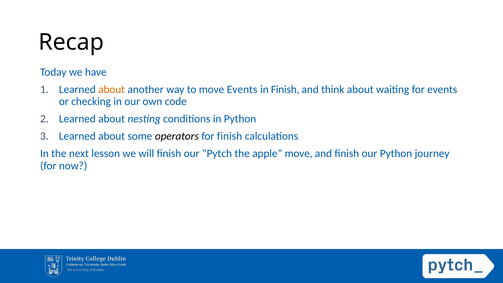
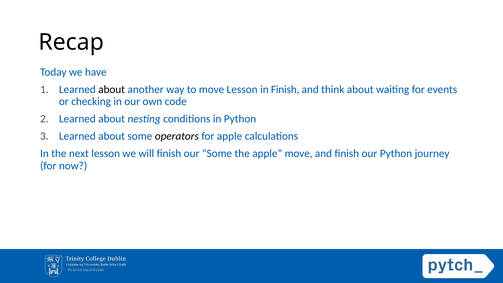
about at (112, 89) colour: orange -> black
move Events: Events -> Lesson
for finish: finish -> apple
our Pytch: Pytch -> Some
